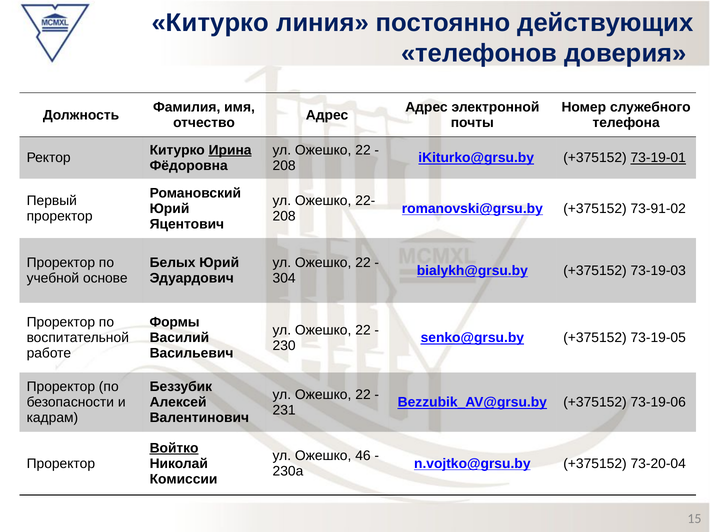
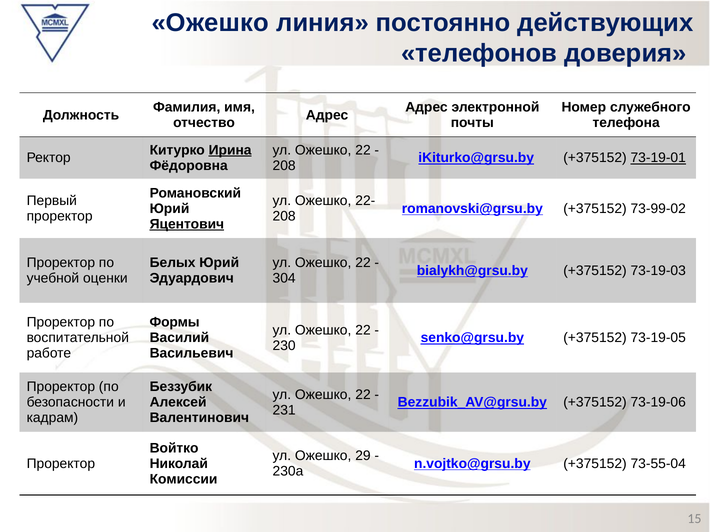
Китурко at (210, 23): Китурко -> Ожешко
73-91-02: 73-91-02 -> 73-99-02
Яцентович underline: none -> present
основе: основе -> оценки
Войтко underline: present -> none
46: 46 -> 29
73-20-04: 73-20-04 -> 73-55-04
